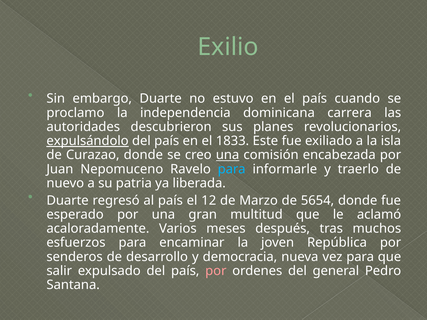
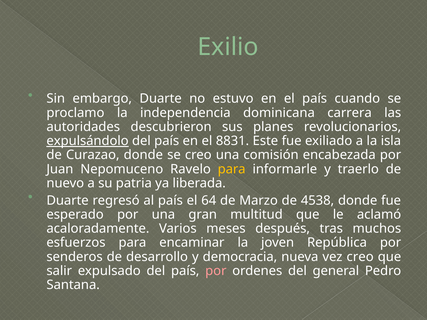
1833: 1833 -> 8831
una at (228, 155) underline: present -> none
para at (232, 169) colour: light blue -> yellow
12: 12 -> 64
5654: 5654 -> 4538
vez para: para -> creo
